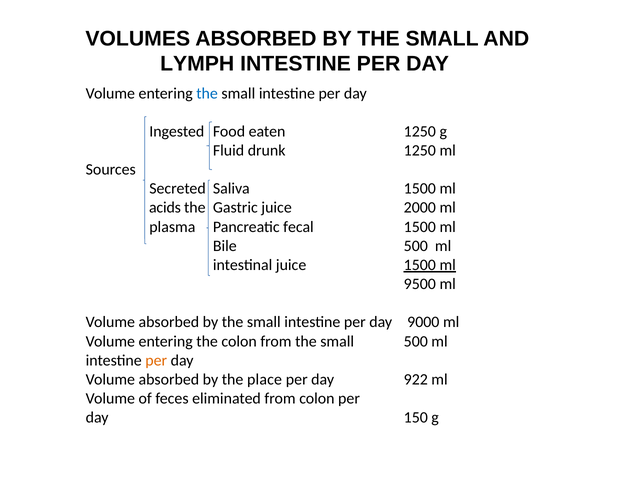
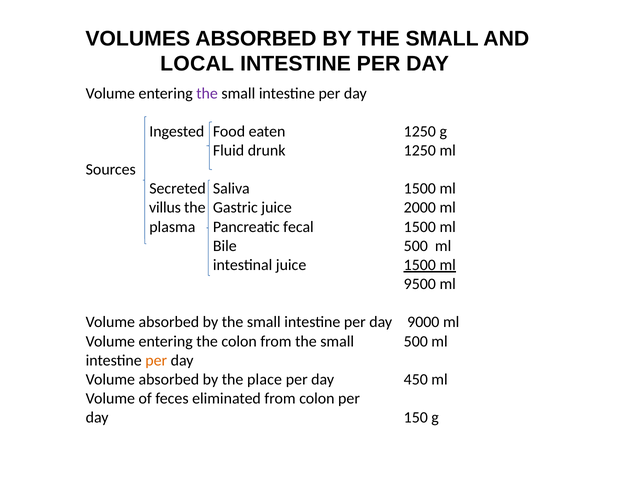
LYMPH: LYMPH -> LOCAL
the at (207, 93) colour: blue -> purple
acids: acids -> villus
922: 922 -> 450
